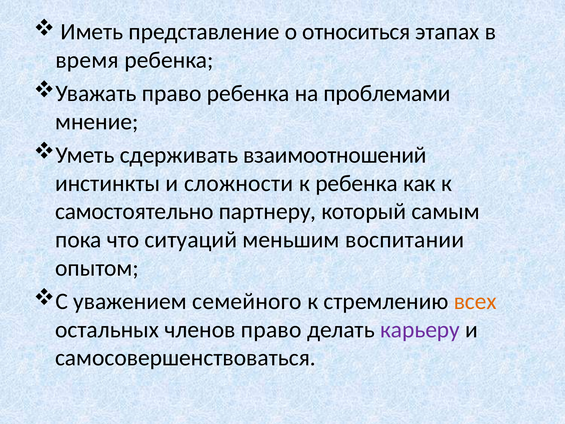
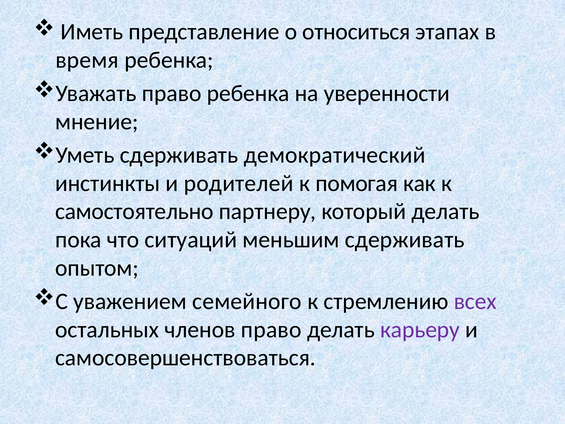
проблемами: проблемами -> уверенности
взаимоотношений: взаимоотношений -> демократический
сложности: сложности -> родителей
к ребенка: ребенка -> помогая
который самым: самым -> делать
меньшим воспитании: воспитании -> сдерживать
всех colour: orange -> purple
